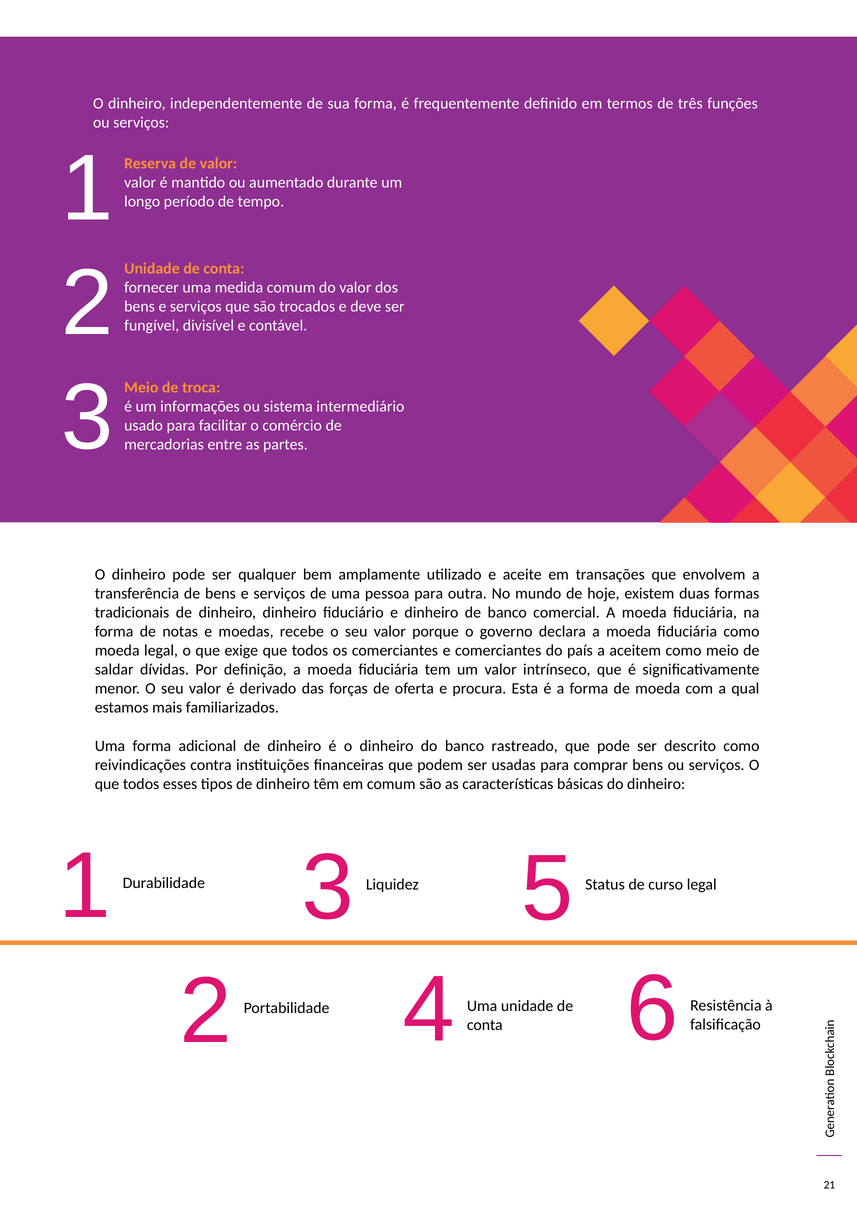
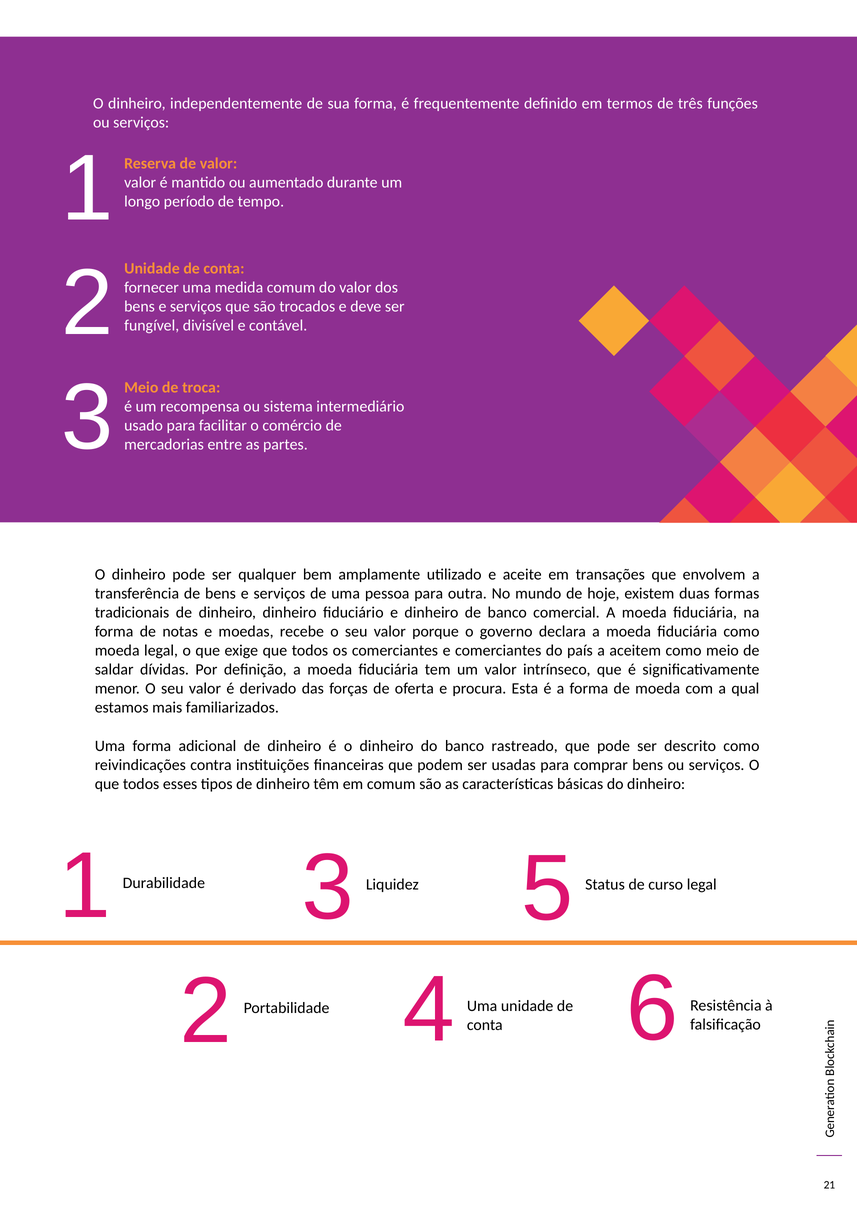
informações: informações -> recompensa
